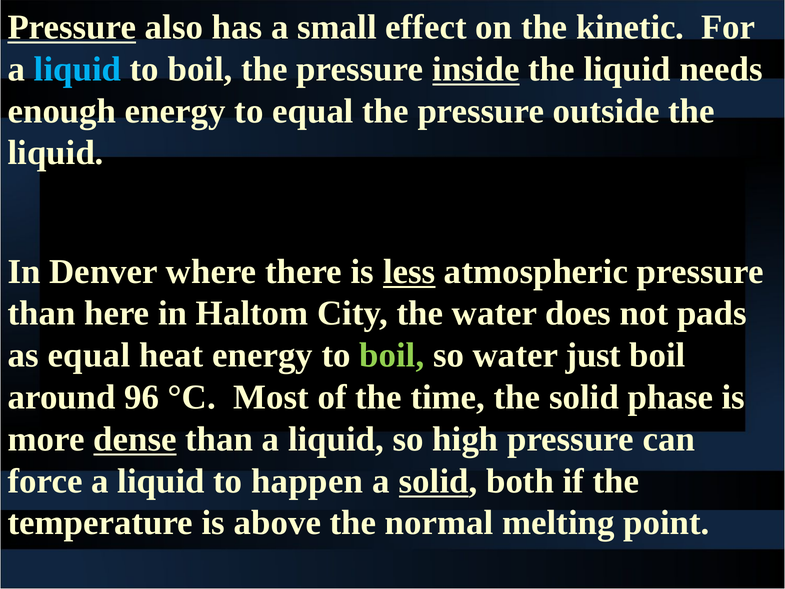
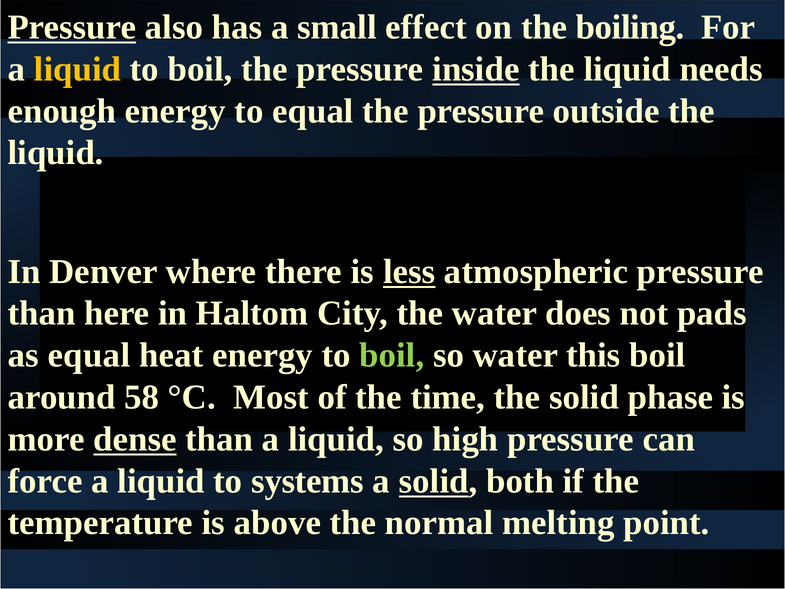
kinetic: kinetic -> boiling
liquid at (77, 69) colour: light blue -> yellow
just: just -> this
96: 96 -> 58
happen: happen -> systems
